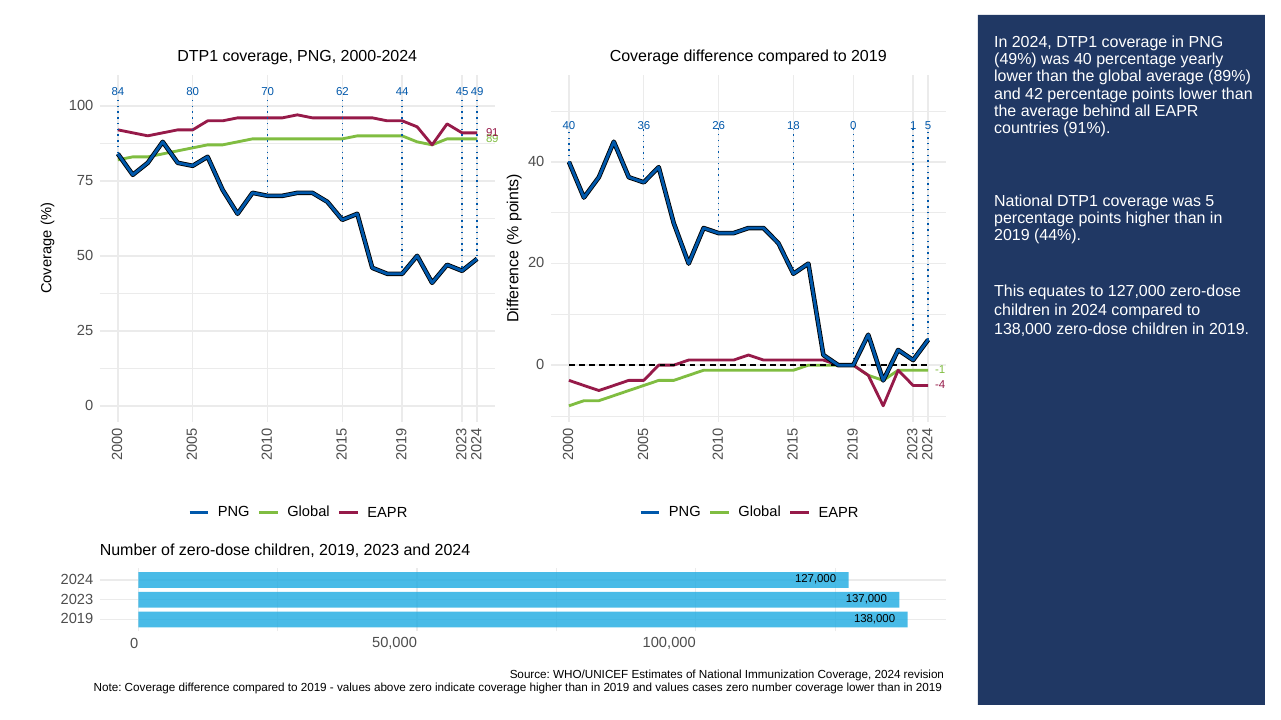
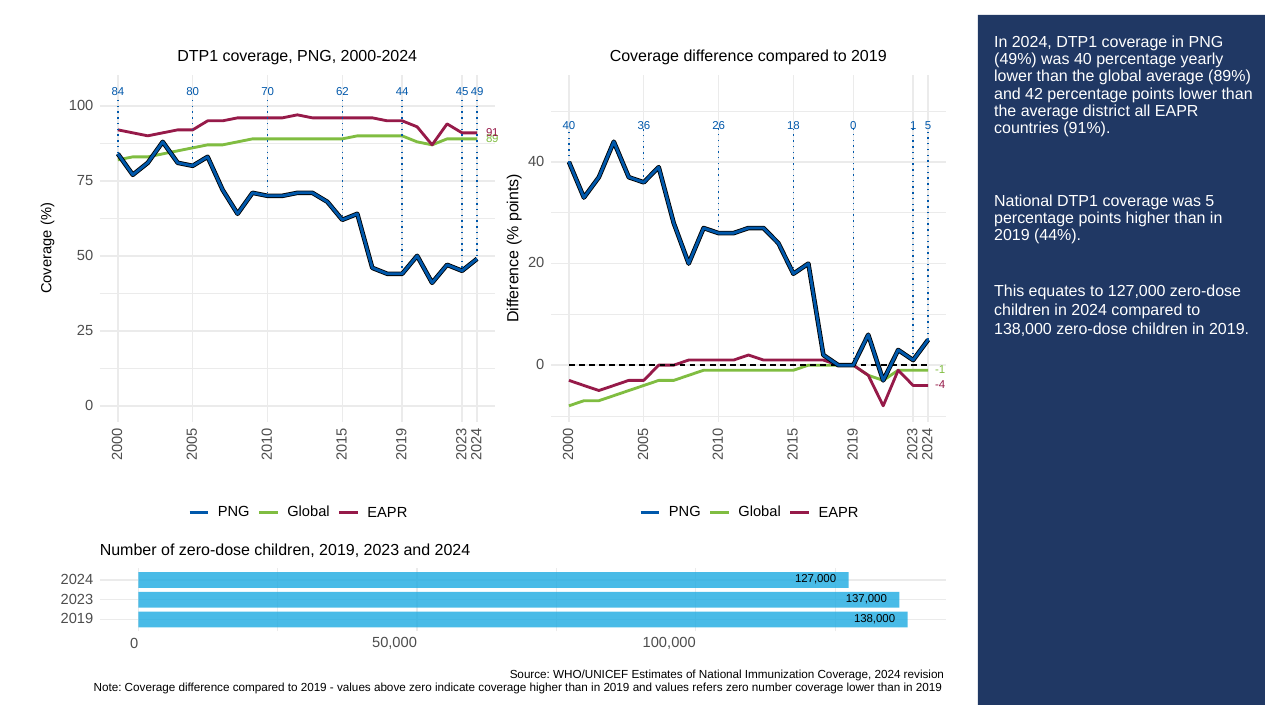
behind: behind -> district
cases: cases -> refers
